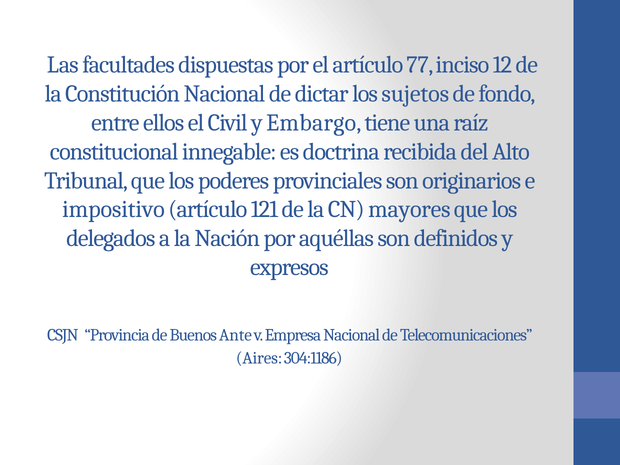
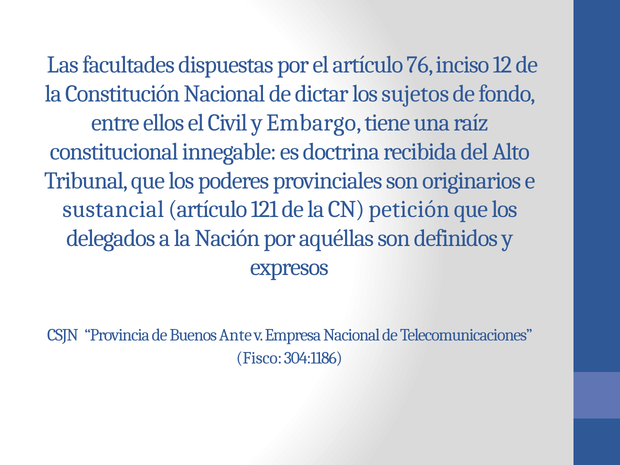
77: 77 -> 76
impositivo: impositivo -> sustancial
mayores: mayores -> petición
Aires: Aires -> Fisco
